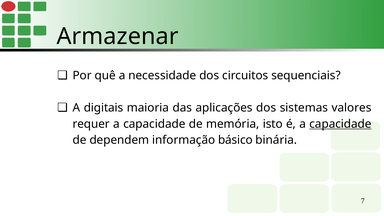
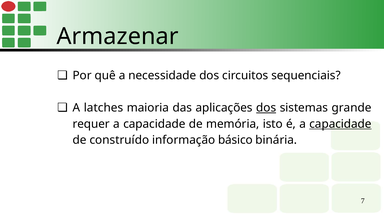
digitais: digitais -> latches
dos at (266, 108) underline: none -> present
valores: valores -> grande
dependem: dependem -> construído
